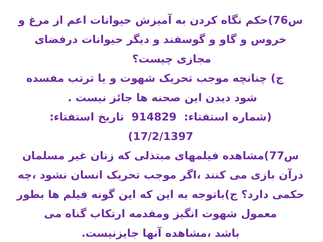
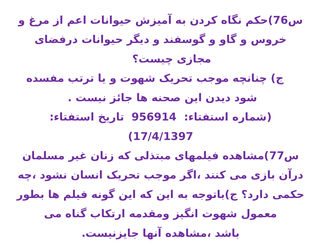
914829: 914829 -> 956914
17/2/1397: 17/2/1397 -> 17/4/1397
